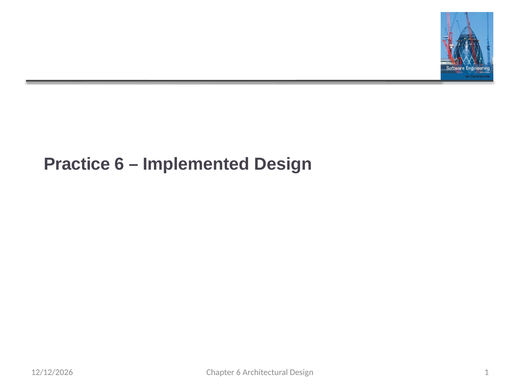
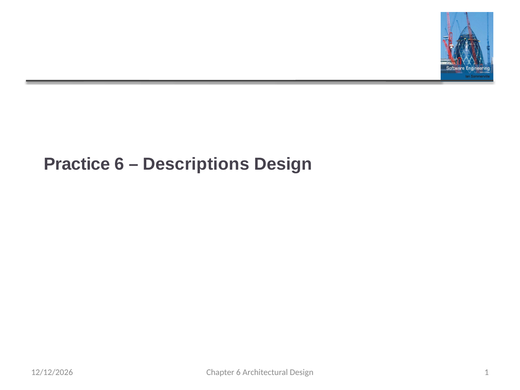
Implemented: Implemented -> Descriptions
